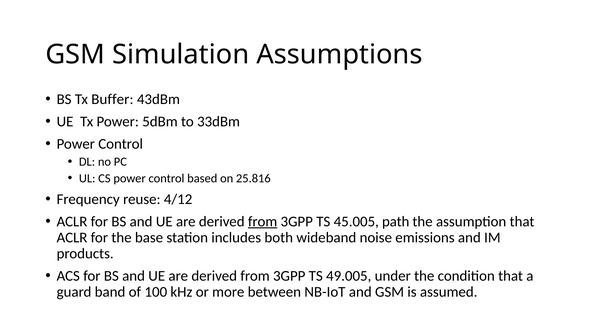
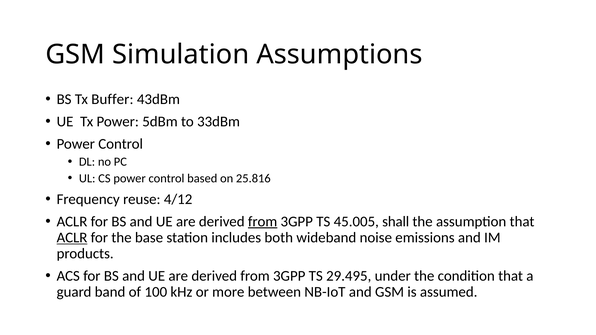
path: path -> shall
ACLR at (72, 238) underline: none -> present
49.005: 49.005 -> 29.495
